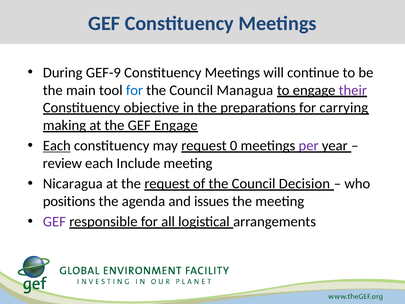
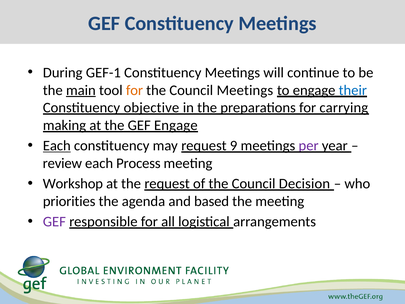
GEF-9: GEF-9 -> GEF-1
main underline: none -> present
for at (134, 90) colour: blue -> orange
Council Managua: Managua -> Meetings
their colour: purple -> blue
0: 0 -> 9
Include: Include -> Process
Nicaragua: Nicaragua -> Workshop
positions: positions -> priorities
issues: issues -> based
